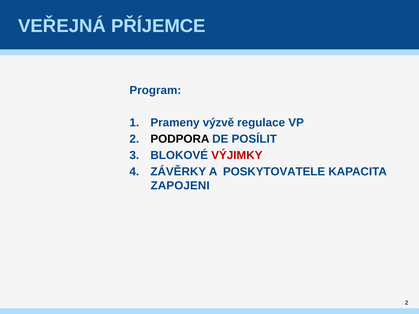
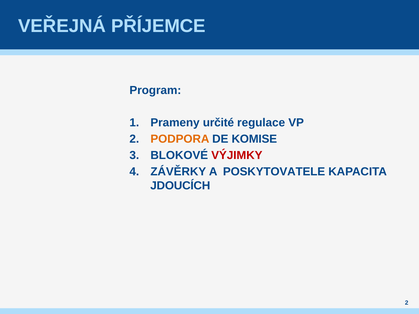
výzvě: výzvě -> určité
PODPORA colour: black -> orange
POSÍLIT: POSÍLIT -> KOMISE
ZAPOJENI: ZAPOJENI -> JDOUCÍCH
